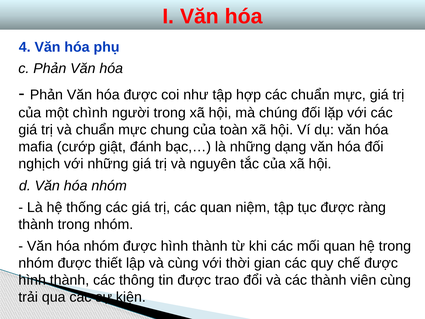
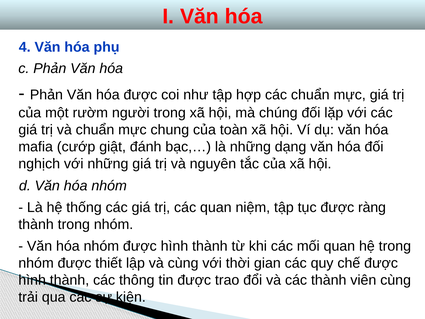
chình: chình -> rườm
